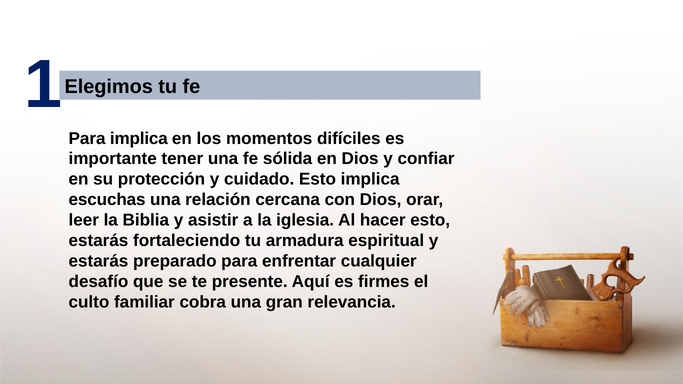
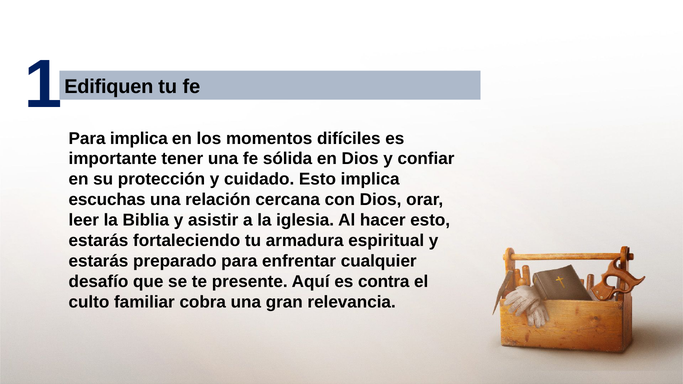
Elegimos: Elegimos -> Edifiquen
firmes: firmes -> contra
